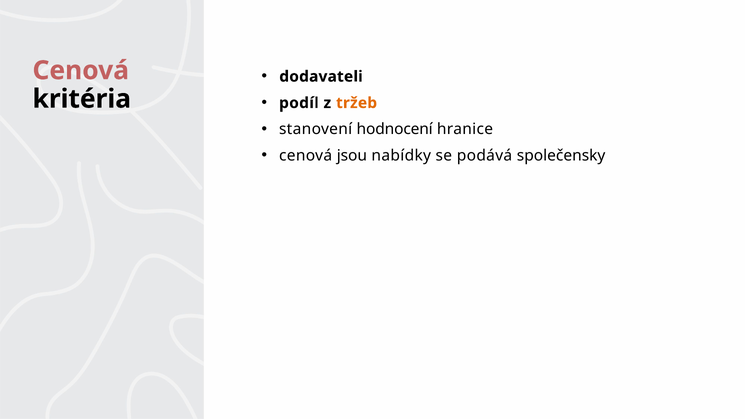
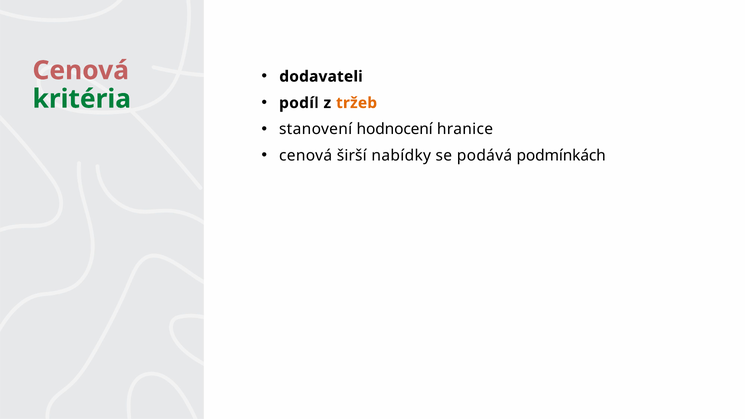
kritéria colour: black -> green
jsou: jsou -> širší
společensky: společensky -> podmínkách
